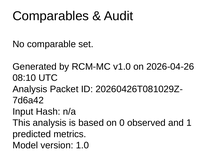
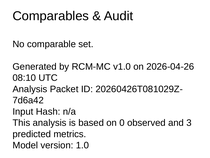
1: 1 -> 3
